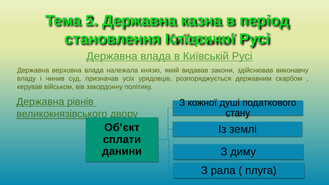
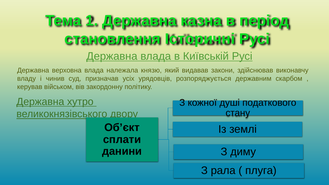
5: 5 -> 1
рівнів: рівнів -> хутро
